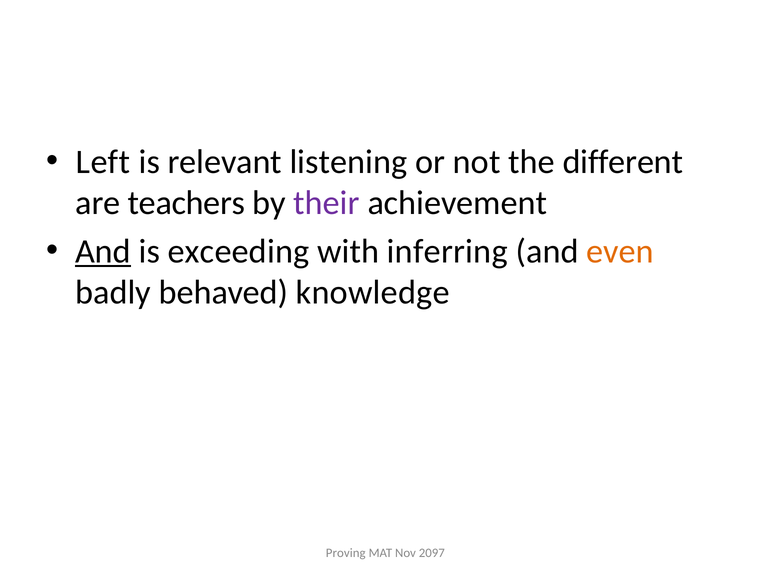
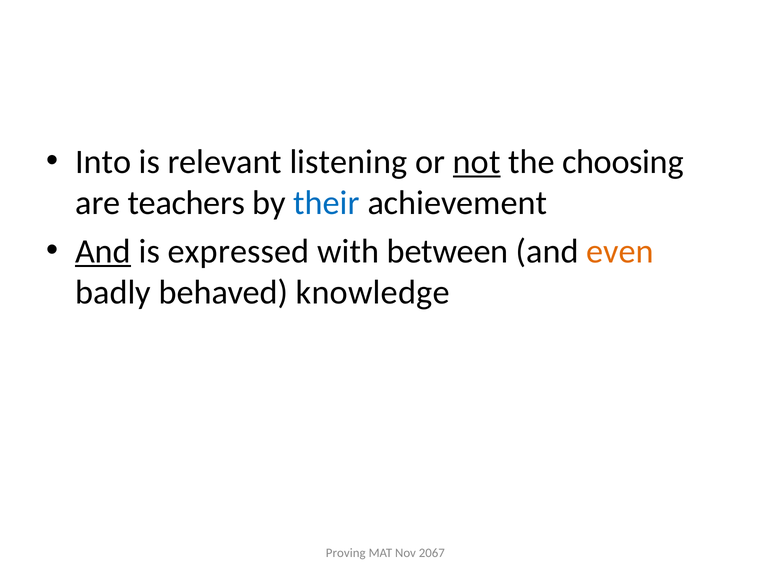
Left: Left -> Into
not underline: none -> present
different: different -> choosing
their colour: purple -> blue
exceeding: exceeding -> expressed
inferring: inferring -> between
2097: 2097 -> 2067
